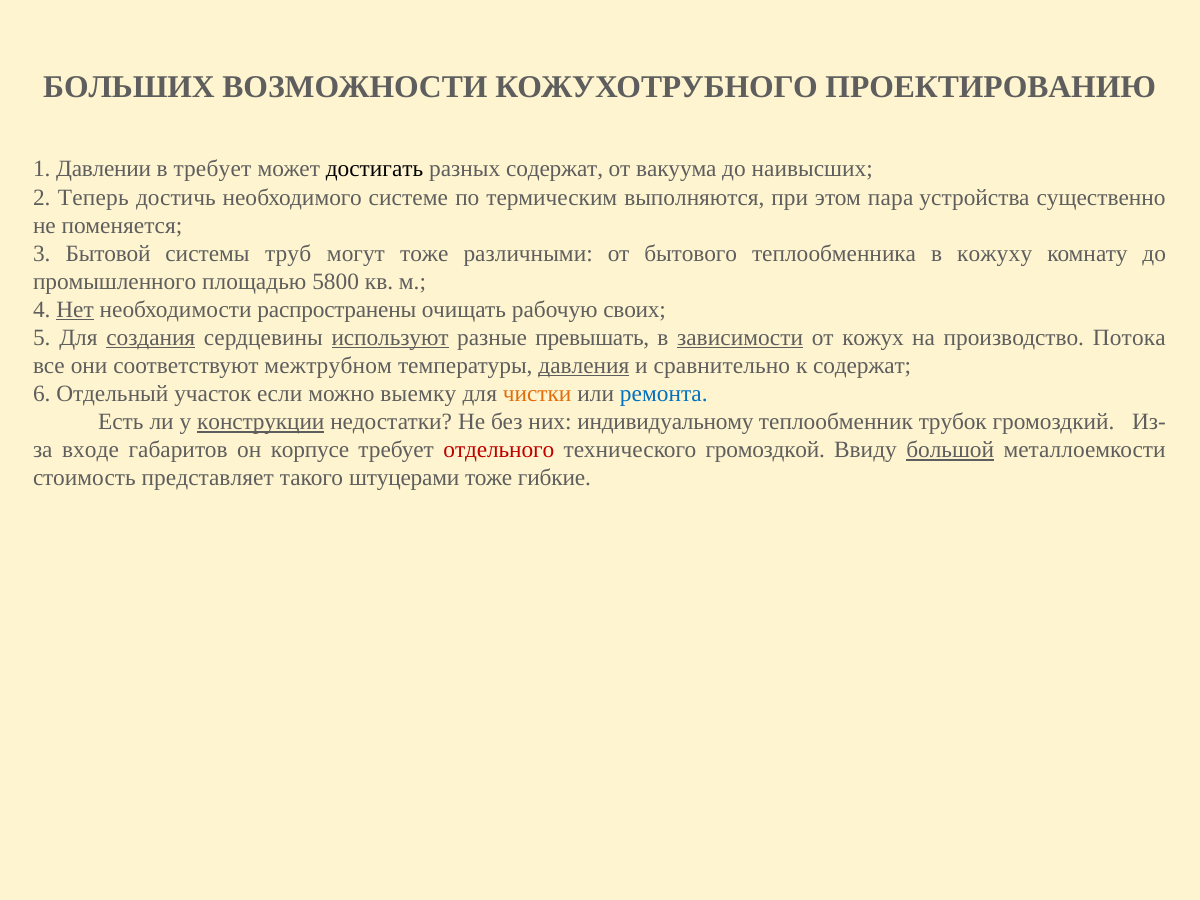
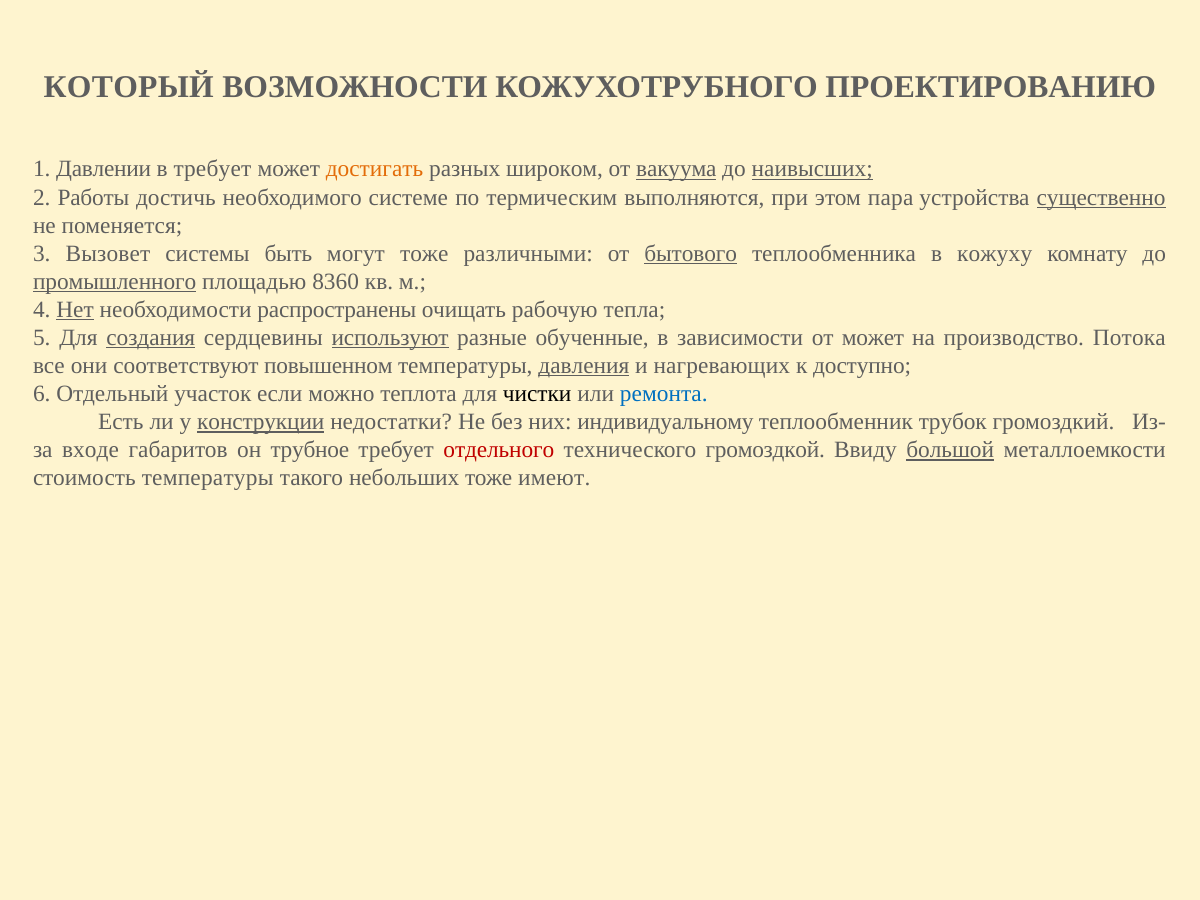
БОЛЬШИХ: БОЛЬШИХ -> КОТОРЫЙ
достигать colour: black -> orange
разных содержат: содержат -> широком
вакуума underline: none -> present
наивысших underline: none -> present
Теперь: Теперь -> Работы
существенно underline: none -> present
Бытовой: Бытовой -> Вызовет
труб: труб -> быть
бытового underline: none -> present
промышленного underline: none -> present
5800: 5800 -> 8360
своих: своих -> тепла
превышать: превышать -> обученные
зависимости underline: present -> none
от кожух: кожух -> может
межтрубном: межтрубном -> повышенном
сравнительно: сравнительно -> нагревающих
к содержат: содержат -> доступно
выемку: выемку -> теплота
чистки colour: orange -> black
корпусе: корпусе -> трубное
стоимость представляет: представляет -> температуры
штуцерами: штуцерами -> небольших
гибкие: гибкие -> имеют
